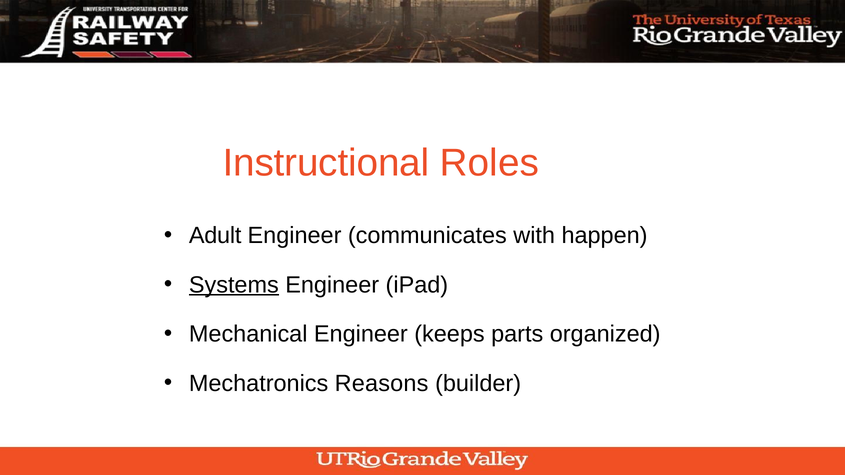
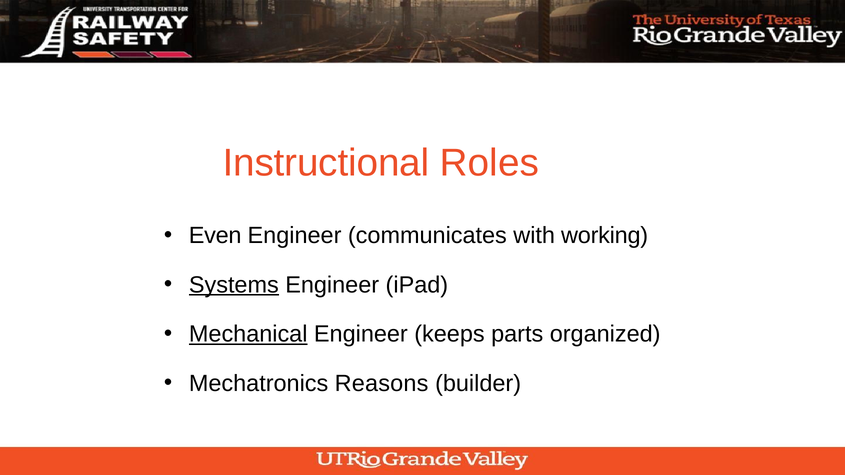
Adult: Adult -> Even
happen: happen -> working
Mechanical underline: none -> present
